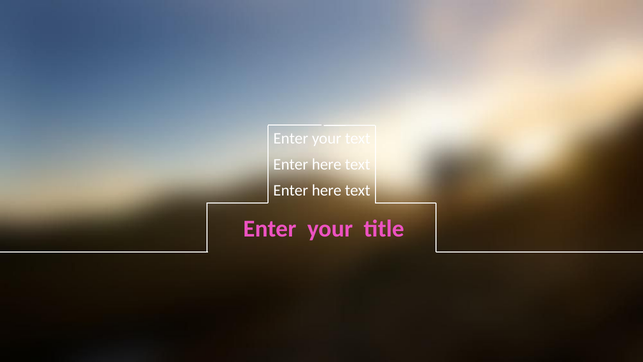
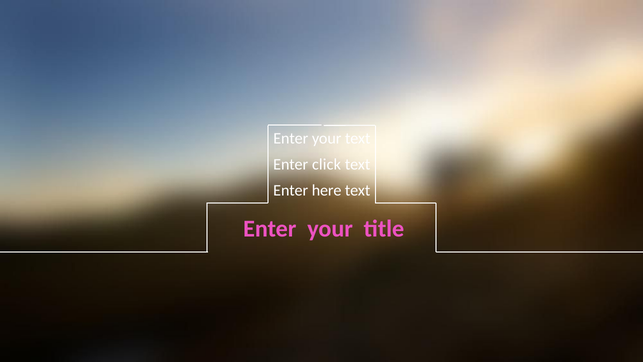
here at (327, 164): here -> click
